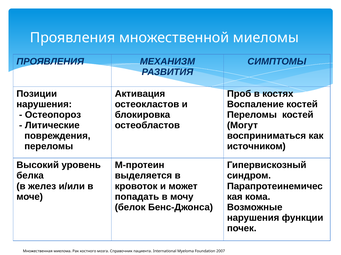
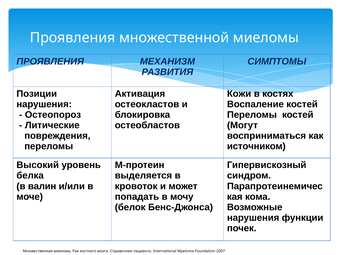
Проб: Проб -> Кожи
желез: желез -> валин
